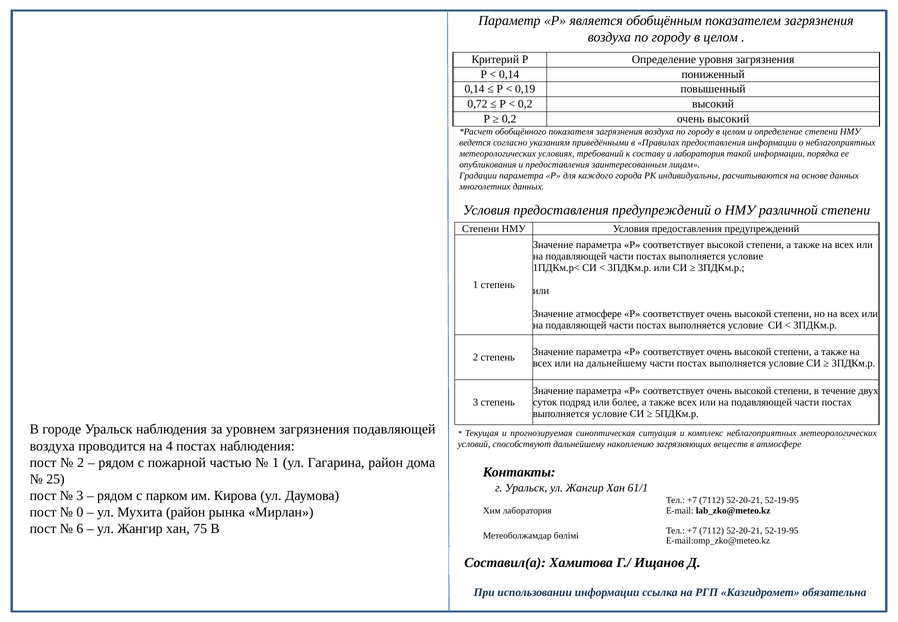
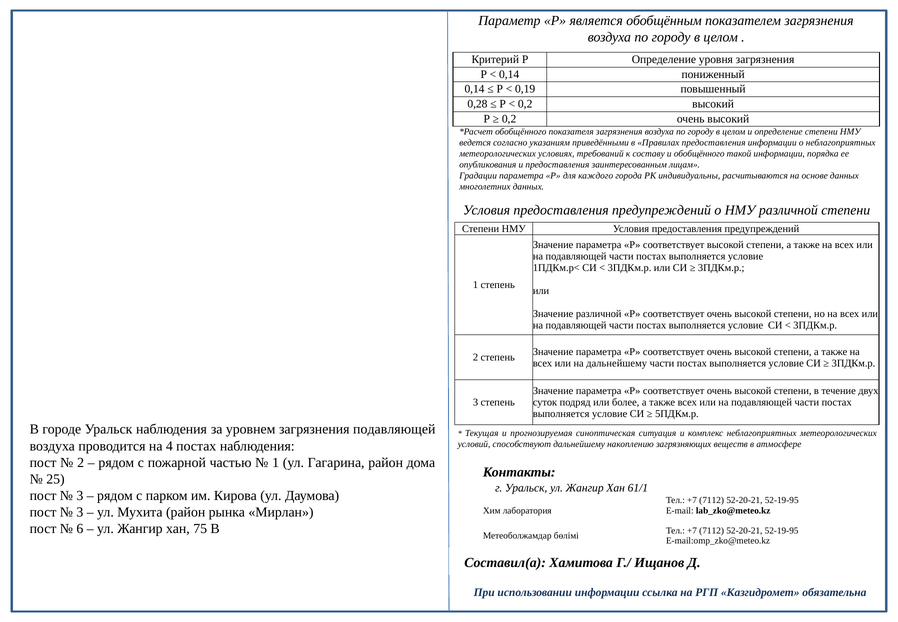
0,72: 0,72 -> 0,28
и лаборатория: лаборатория -> обобщённого
Значение атмосфере: атмосфере -> различной
0 at (80, 512): 0 -> 3
